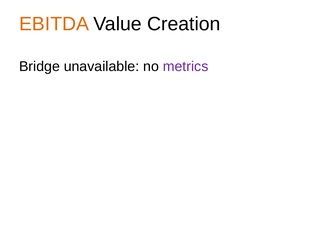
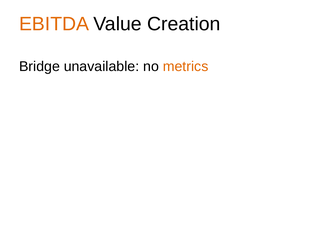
metrics colour: purple -> orange
